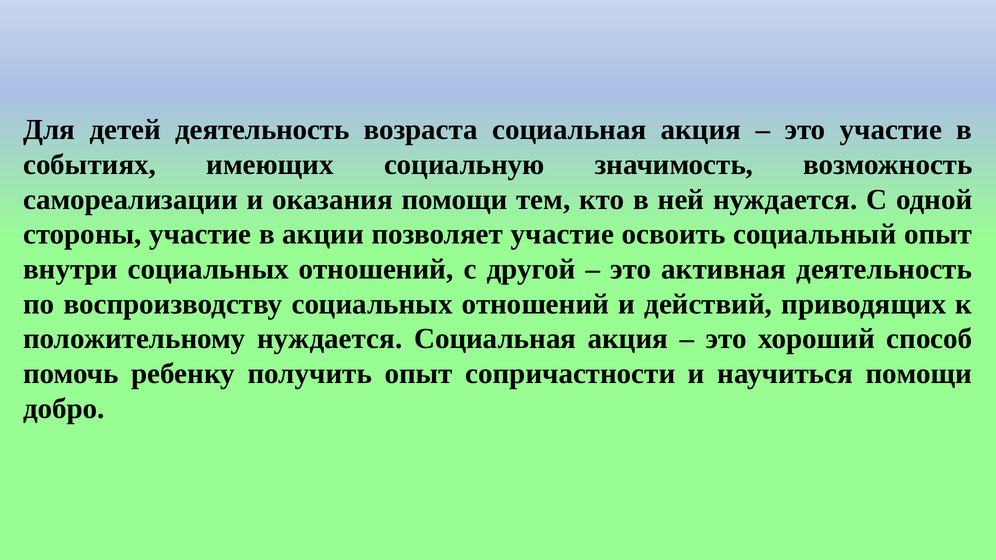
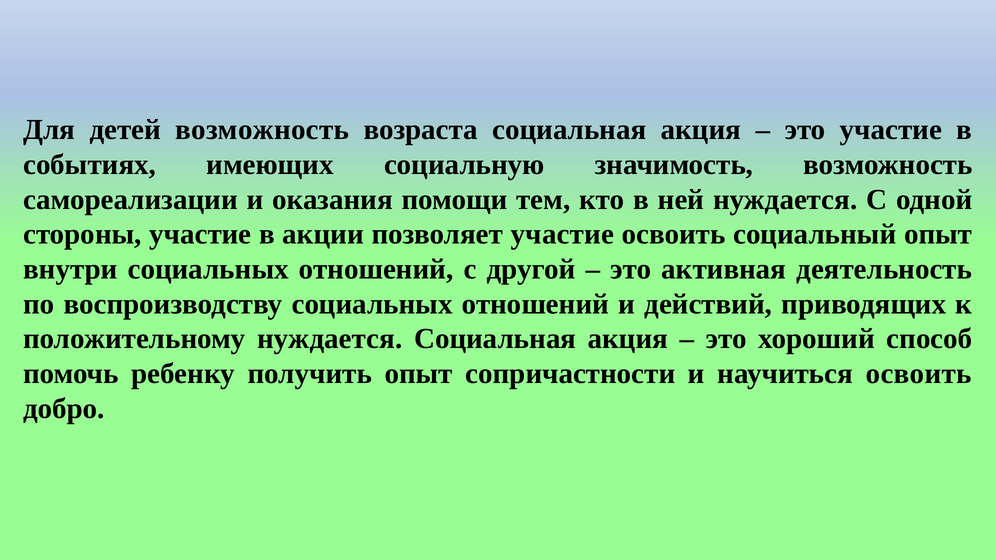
детей деятельность: деятельность -> возможность
научиться помощи: помощи -> освоить
